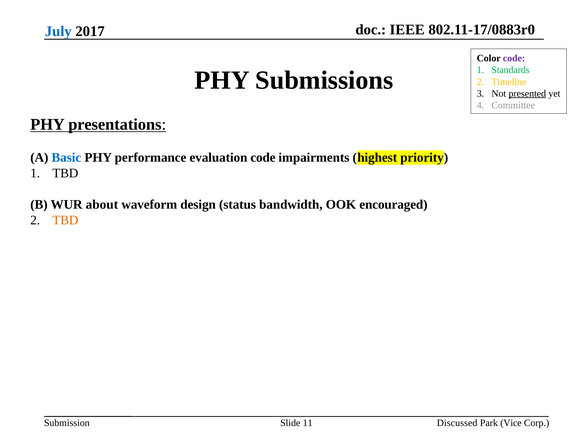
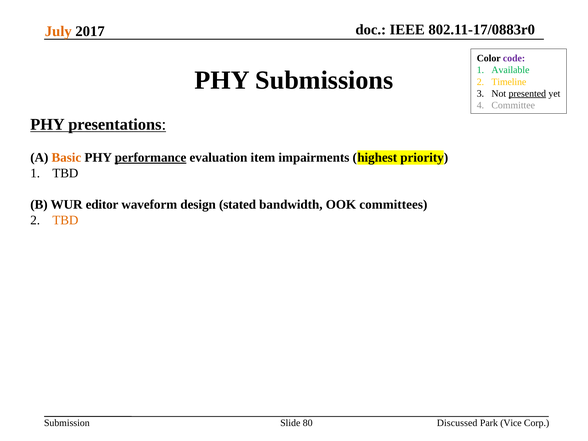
July colour: blue -> orange
Standards: Standards -> Available
Basic colour: blue -> orange
performance underline: none -> present
evaluation code: code -> item
about: about -> editor
status: status -> stated
encouraged: encouraged -> committees
11: 11 -> 80
